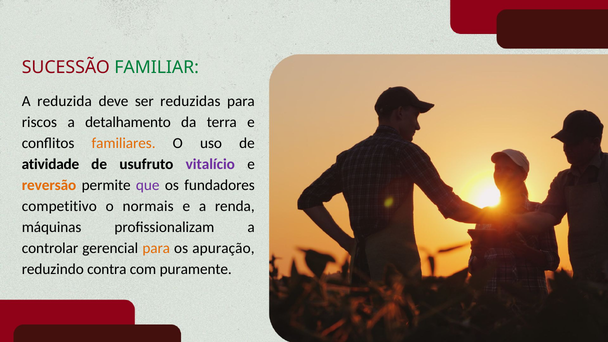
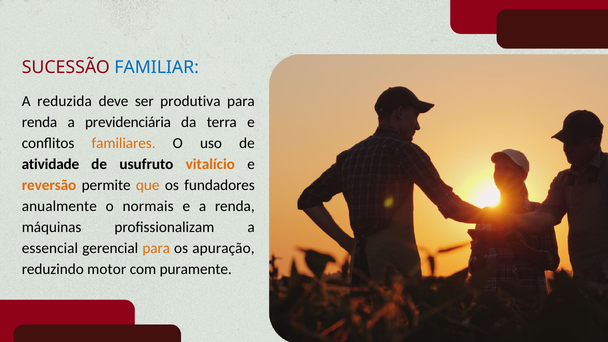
FAMILIAR colour: green -> blue
reduzidas: reduzidas -> produtiva
riscos at (39, 122): riscos -> renda
detalhamento: detalhamento -> previdenciária
vitalício colour: purple -> orange
que colour: purple -> orange
competitivo: competitivo -> anualmente
controlar: controlar -> essencial
contra: contra -> motor
